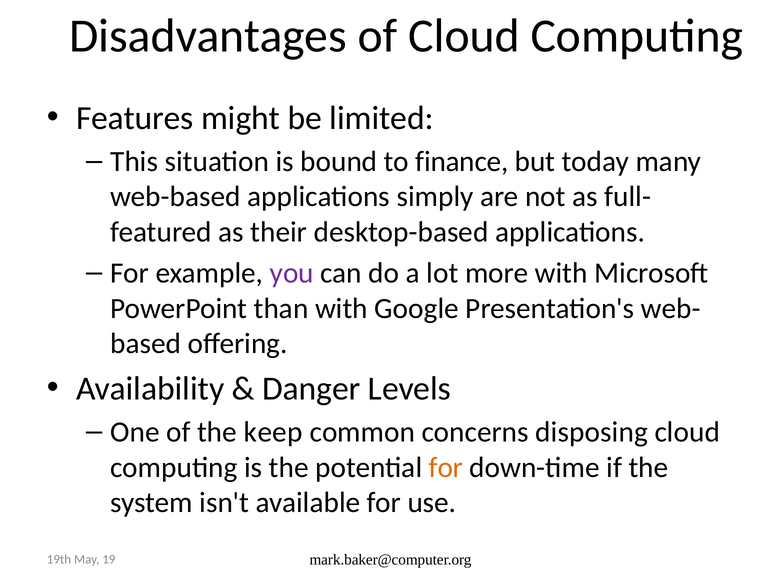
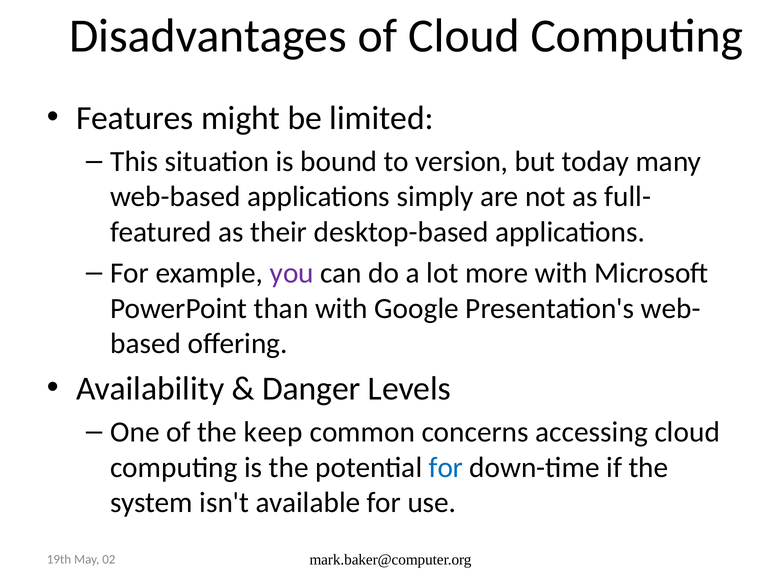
finance: finance -> version
disposing: disposing -> accessing
for at (446, 467) colour: orange -> blue
19: 19 -> 02
